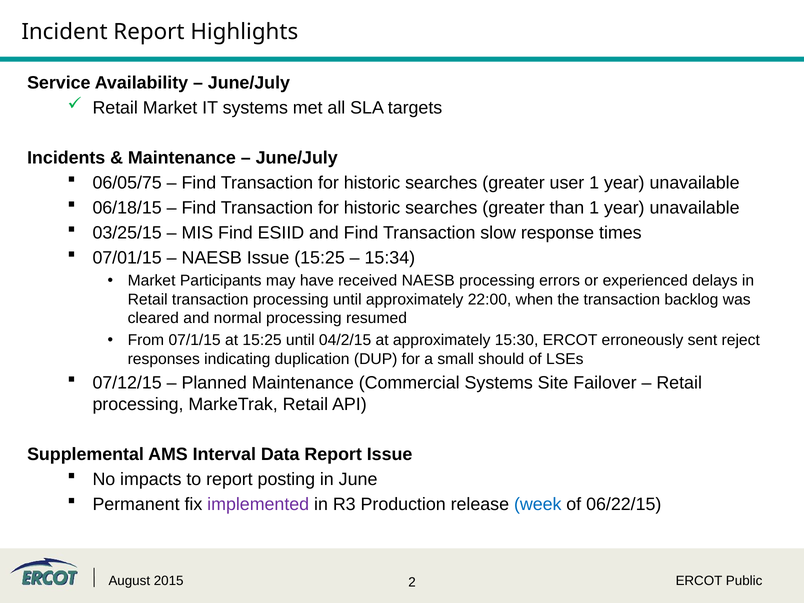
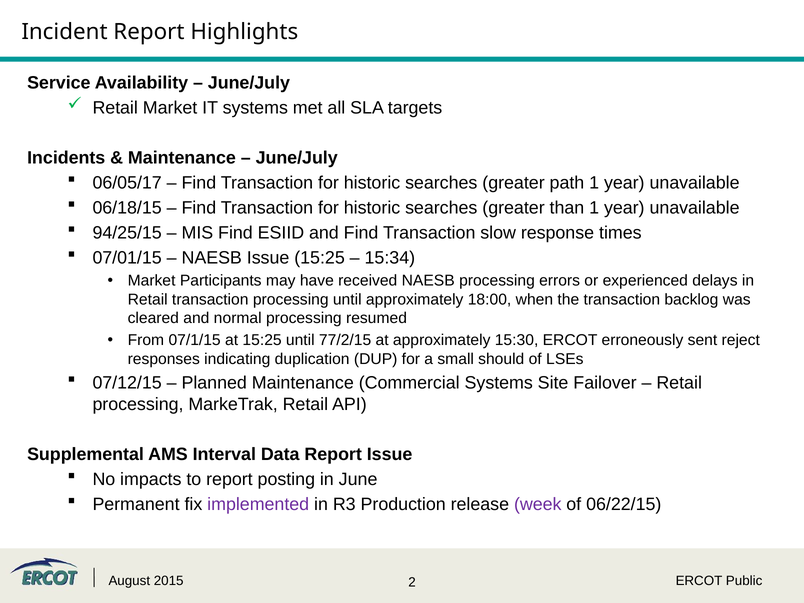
06/05/75: 06/05/75 -> 06/05/17
user: user -> path
03/25/15: 03/25/15 -> 94/25/15
22:00: 22:00 -> 18:00
04/2/15: 04/2/15 -> 77/2/15
week colour: blue -> purple
